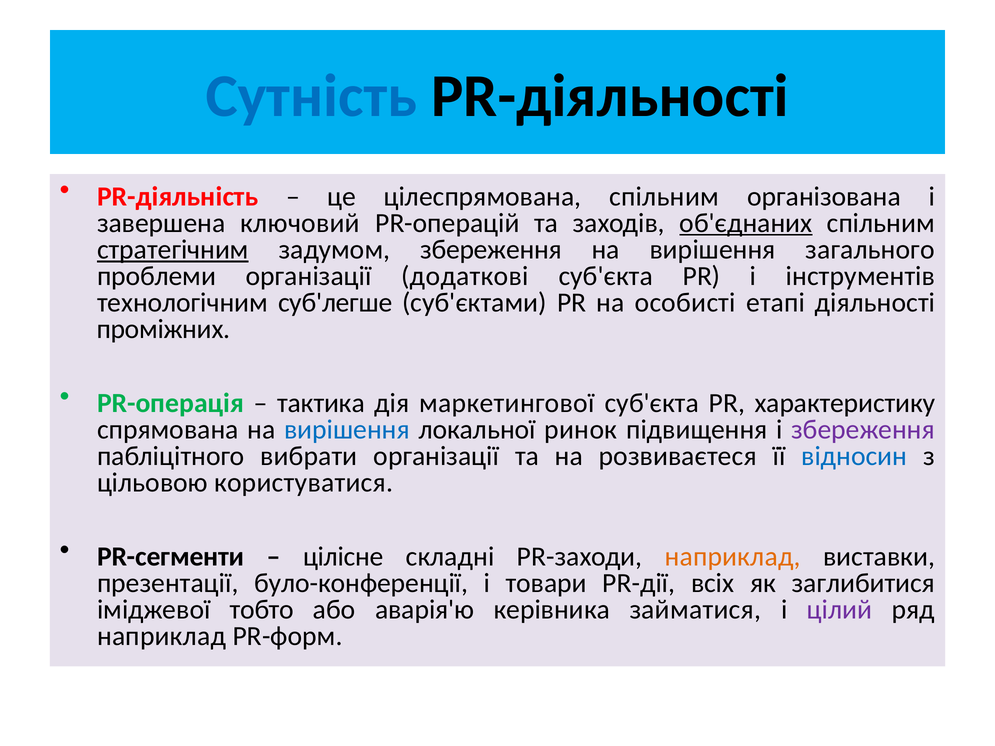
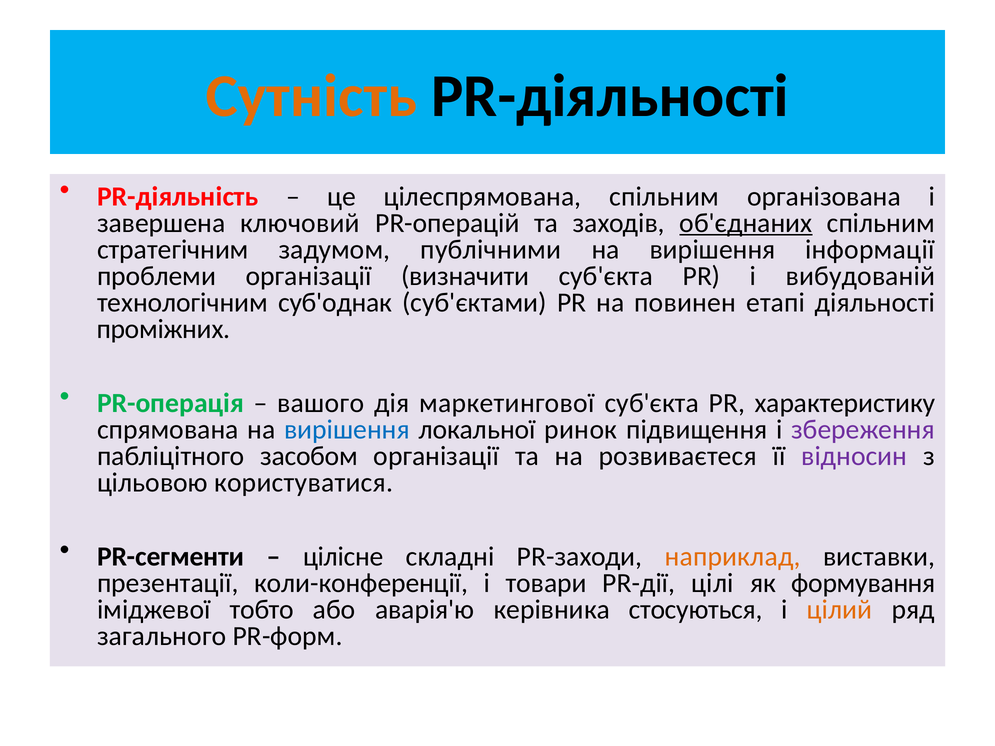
Сутність colour: blue -> orange
стратегічним underline: present -> none
задумом збереження: збереження -> публічними
загального: загального -> інформації
додаткові: додаткові -> визначити
інструментів: інструментів -> вибудованій
суб'легше: суб'легше -> суб'однак
особисті: особисті -> повинен
тактика: тактика -> вашого
вибрати: вибрати -> засобом
відносин colour: blue -> purple
було-конференції: було-конференції -> коли-конференції
всіх: всіх -> цілі
заглибитися: заглибитися -> формування
займатися: займатися -> стосуються
цілий colour: purple -> orange
наприклад at (162, 636): наприклад -> загального
